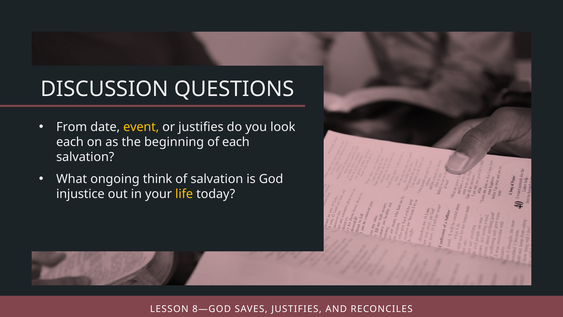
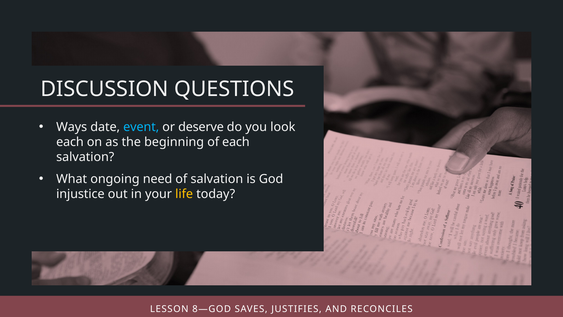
From: From -> Ways
event colour: yellow -> light blue
or justifies: justifies -> deserve
think: think -> need
